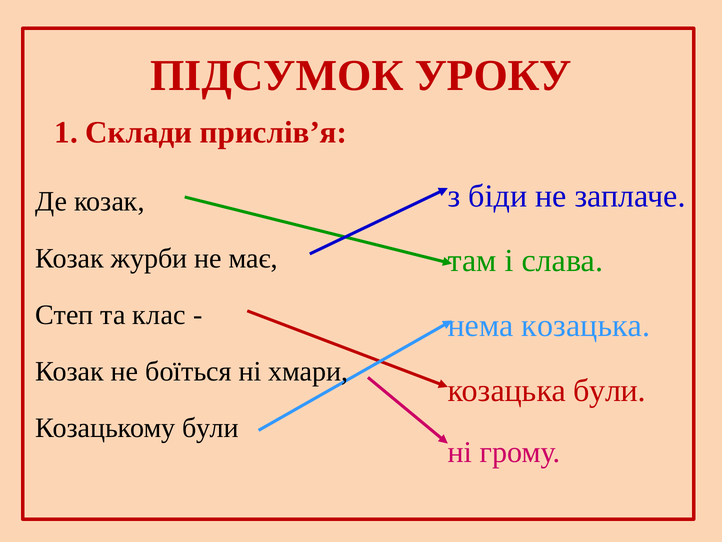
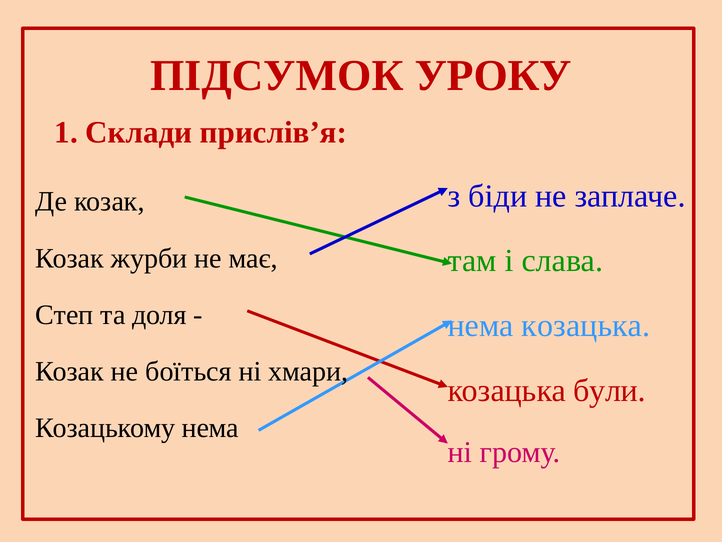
клас: клас -> доля
Козацькому були: були -> нема
